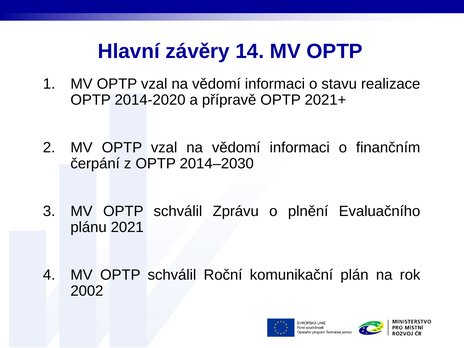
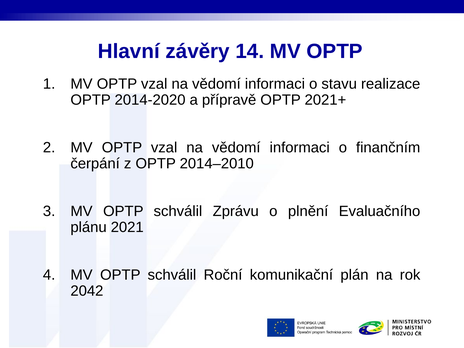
2014–2030: 2014–2030 -> 2014–2010
2002: 2002 -> 2042
